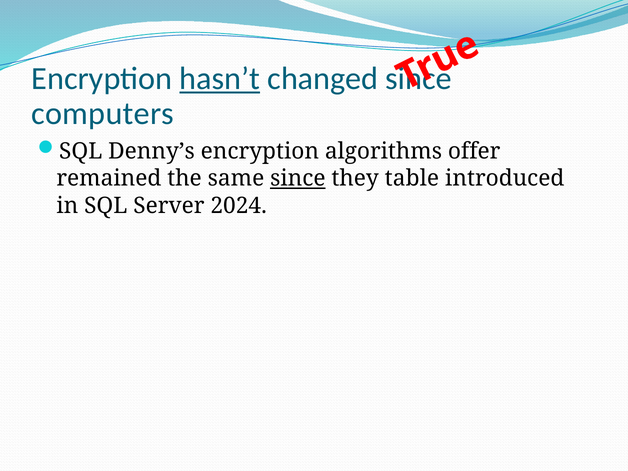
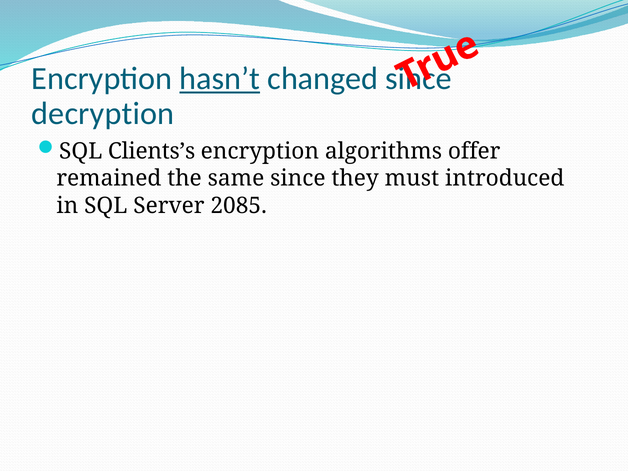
computers: computers -> decryption
Denny’s: Denny’s -> Clients’s
since at (298, 178) underline: present -> none
table: table -> must
2024: 2024 -> 2085
